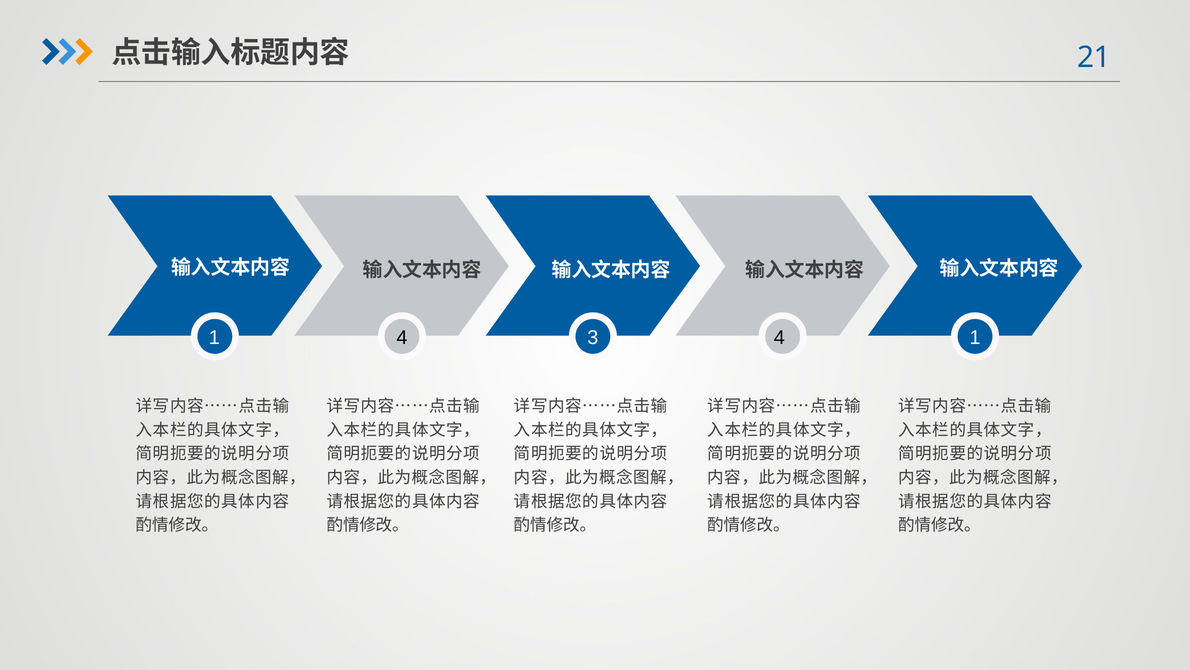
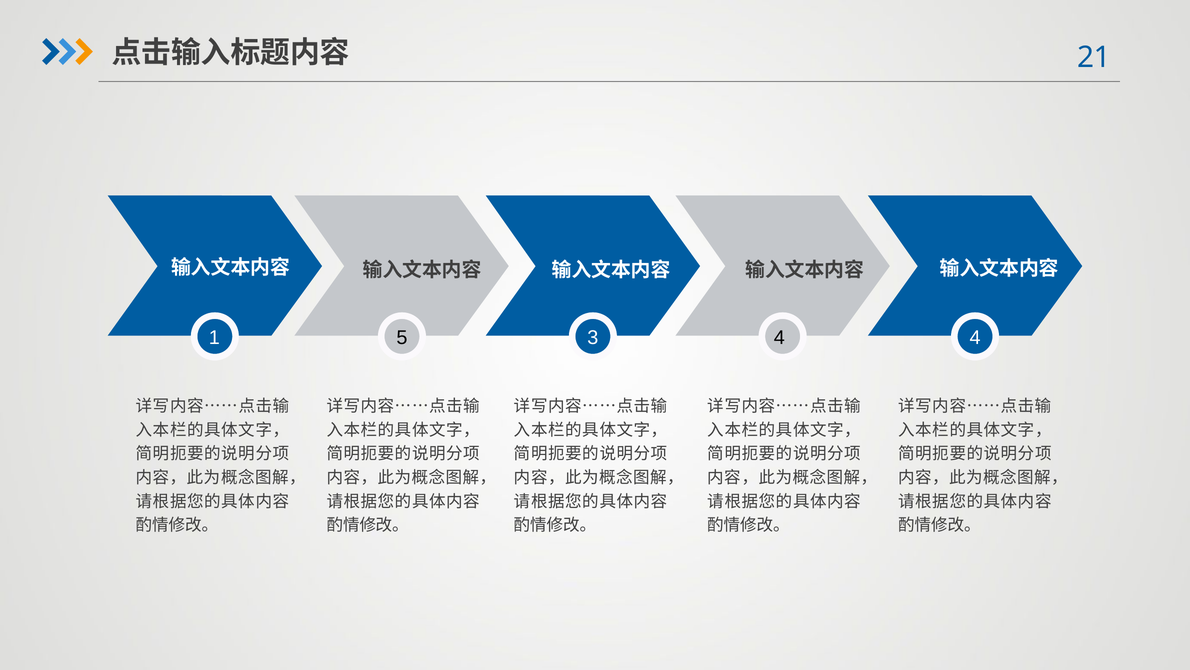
1 4: 4 -> 5
4 1: 1 -> 4
